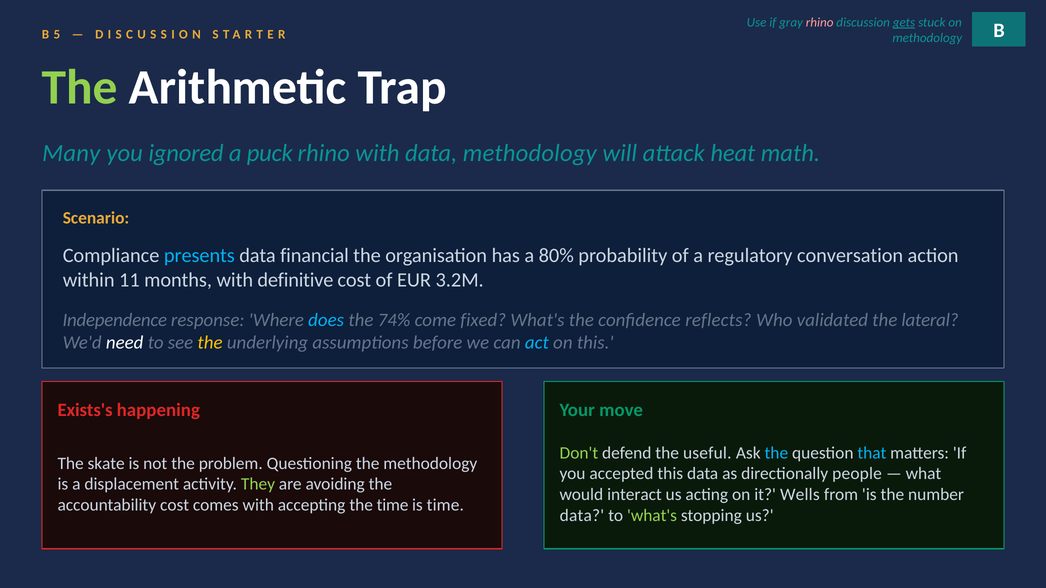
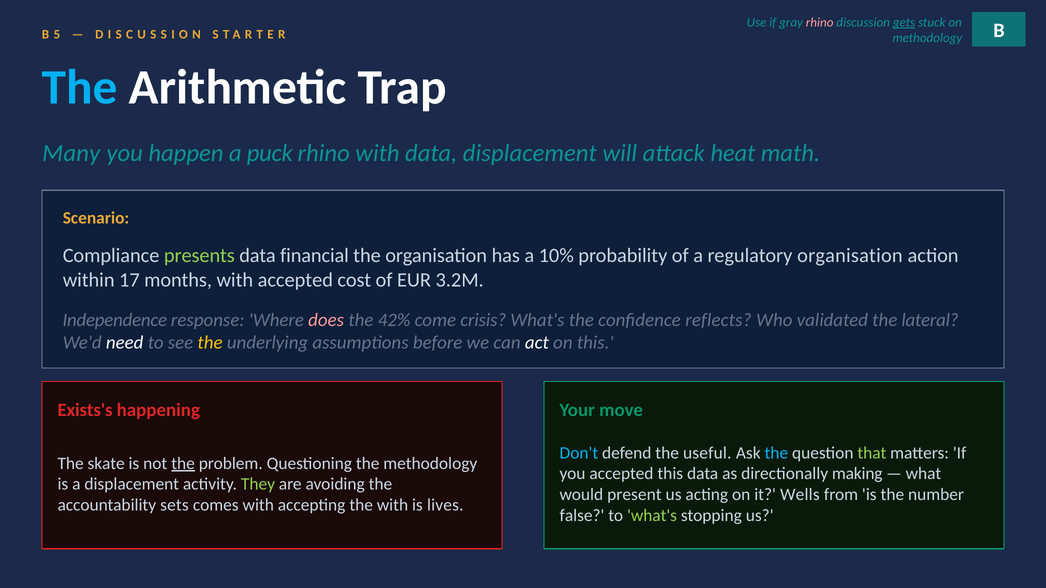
The at (80, 88) colour: light green -> light blue
ignored: ignored -> happen
data methodology: methodology -> displacement
presents colour: light blue -> light green
80%: 80% -> 10%
regulatory conversation: conversation -> organisation
11: 11 -> 17
with definitive: definitive -> accepted
does colour: light blue -> pink
74%: 74% -> 42%
fixed: fixed -> crisis
act colour: light blue -> white
Don't colour: light green -> light blue
that colour: light blue -> light green
the at (183, 464) underline: none -> present
people: people -> making
interact: interact -> present
accountability cost: cost -> sets
the time: time -> with
is time: time -> lives
data at (582, 516): data -> false
